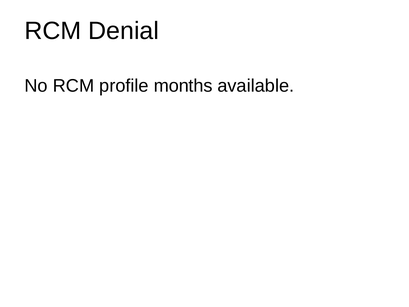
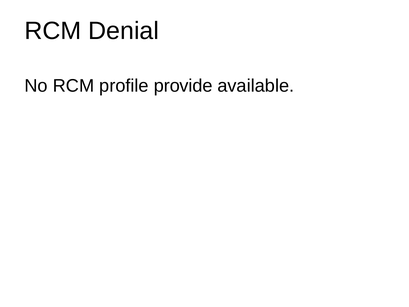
months: months -> provide
